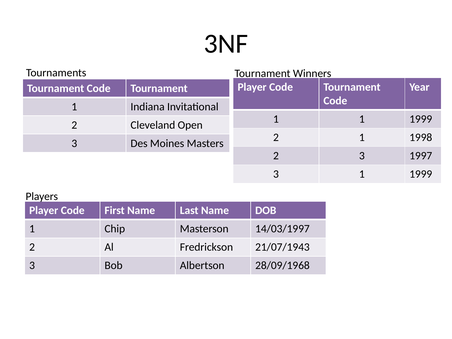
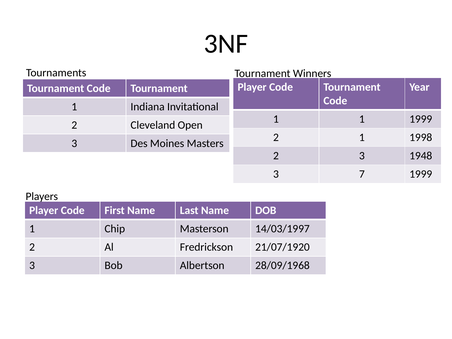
1997: 1997 -> 1948
3 1: 1 -> 7
21/07/1943: 21/07/1943 -> 21/07/1920
